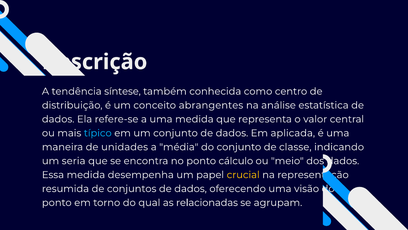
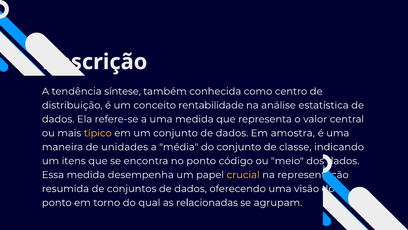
abrangentes: abrangentes -> rentabilidade
típico colour: light blue -> yellow
aplicada: aplicada -> amostra
seria: seria -> itens
cálculo: cálculo -> código
